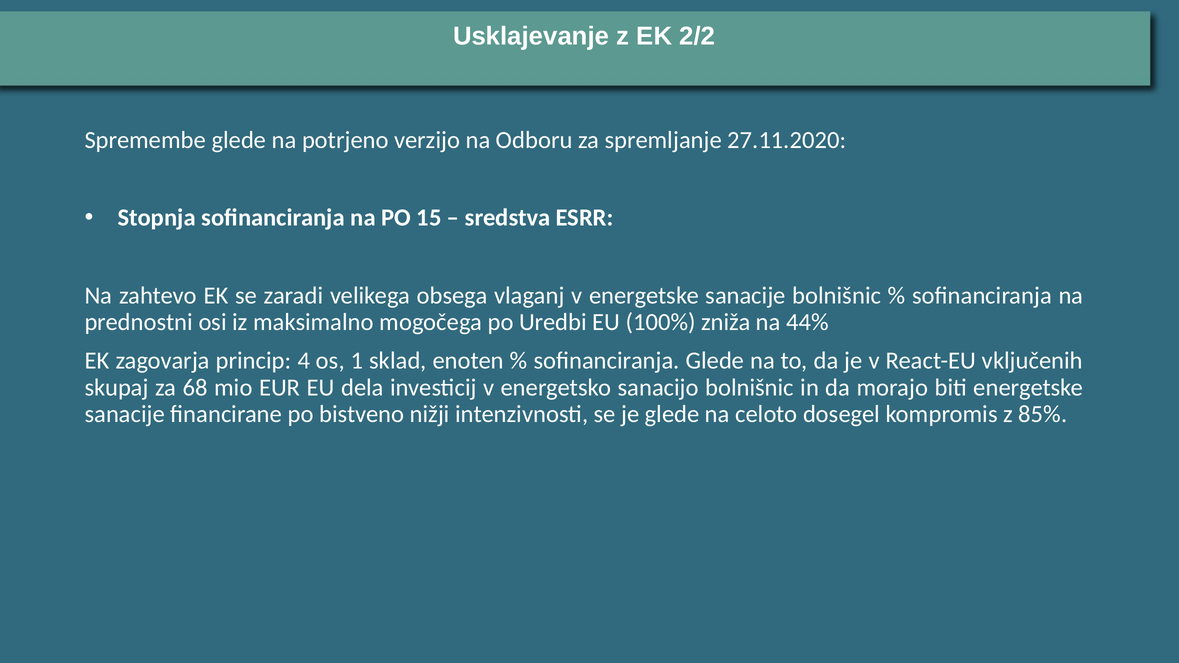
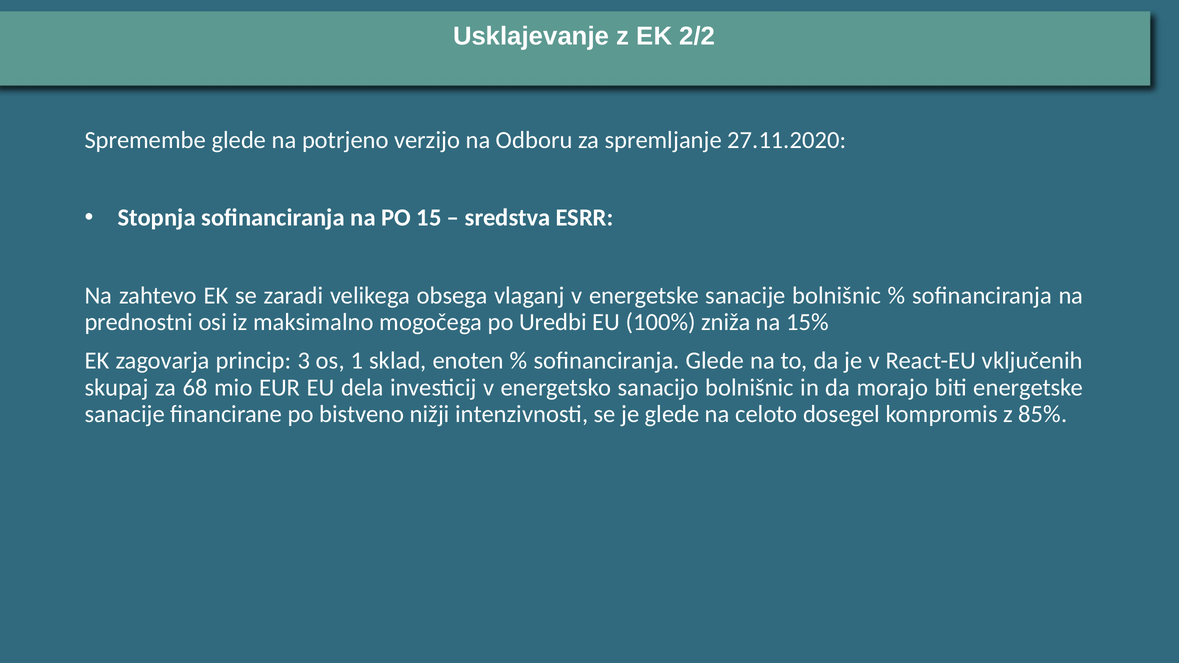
44%: 44% -> 15%
4: 4 -> 3
